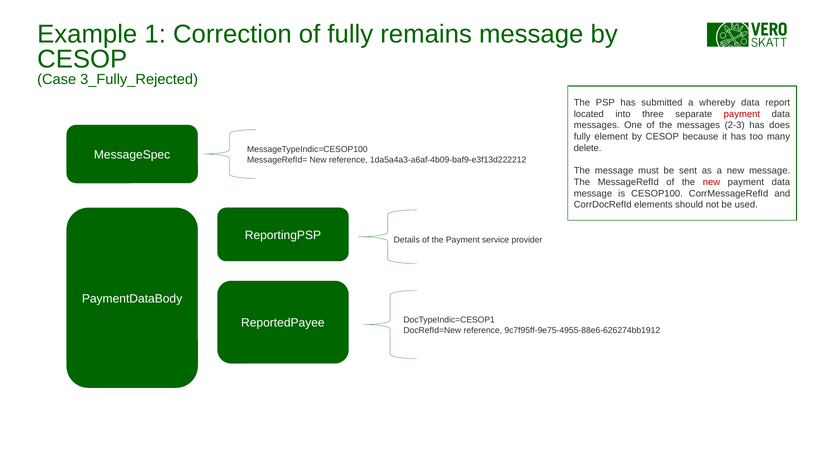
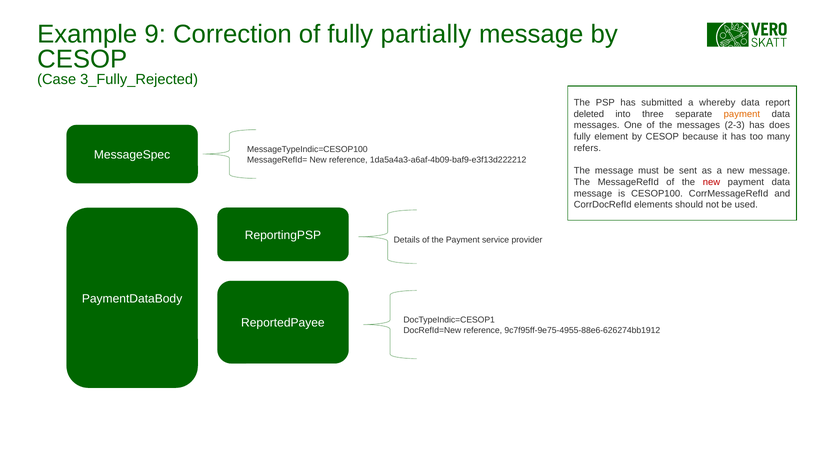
1: 1 -> 9
remains: remains -> partially
located: located -> deleted
payment at (742, 114) colour: red -> orange
delete: delete -> refers
